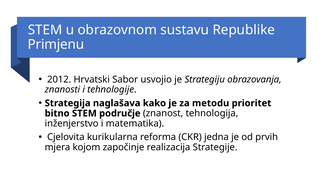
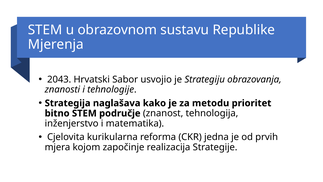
Primjenu: Primjenu -> Mjerenja
2012: 2012 -> 2043
